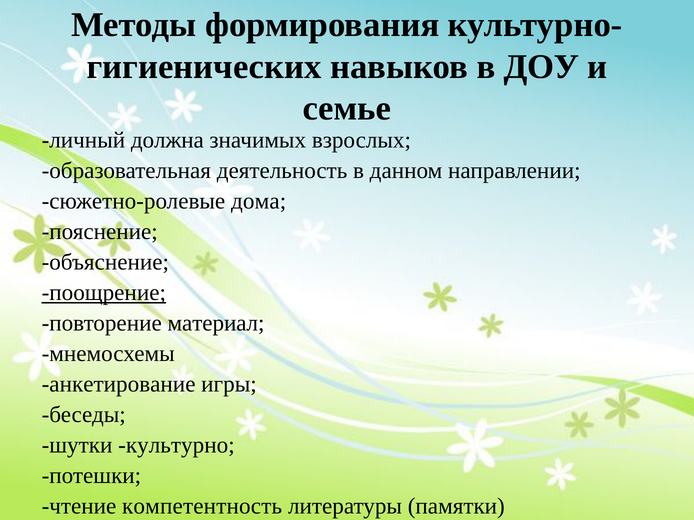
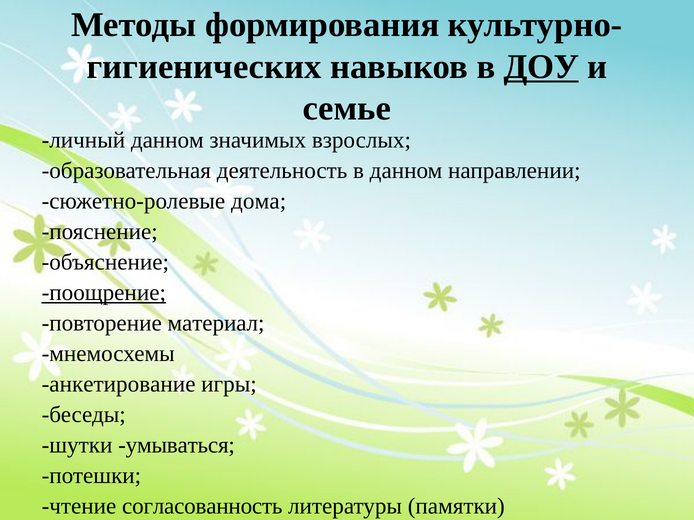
ДОУ underline: none -> present
личный должна: должна -> данном
культурно: культурно -> умываться
компетентность: компетентность -> согласованность
